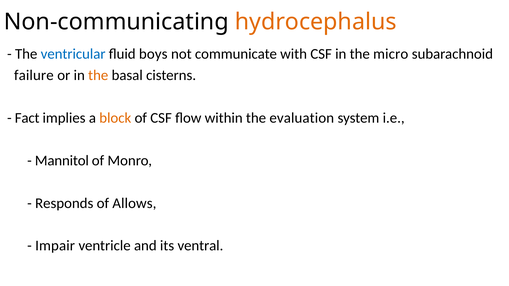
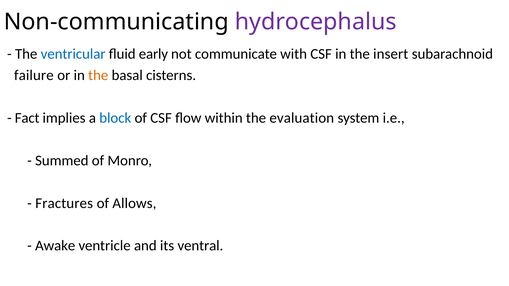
hydrocephalus colour: orange -> purple
boys: boys -> early
micro: micro -> insert
block colour: orange -> blue
Mannitol: Mannitol -> Summed
Responds: Responds -> Fractures
Impair: Impair -> Awake
